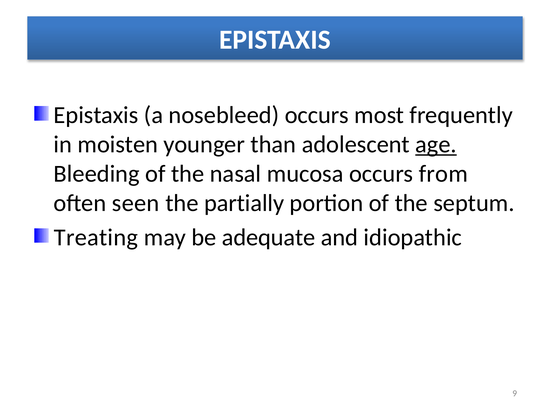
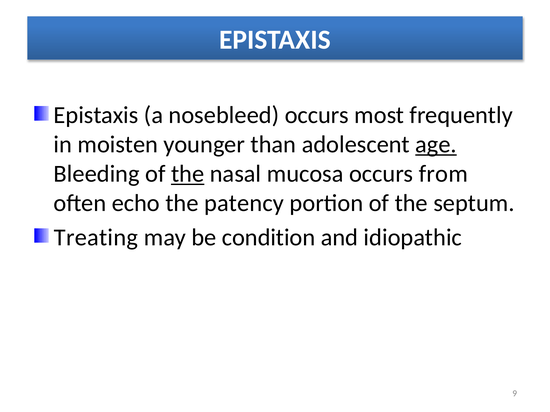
the at (188, 174) underline: none -> present
seen: seen -> echo
partially: partially -> patency
adequate: adequate -> condition
